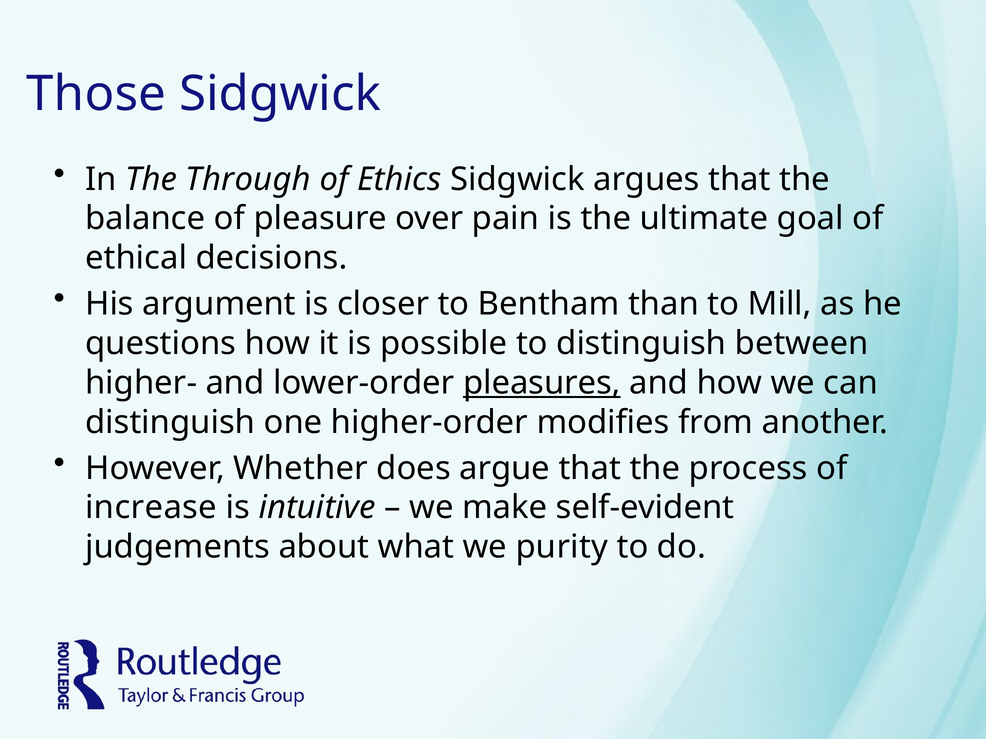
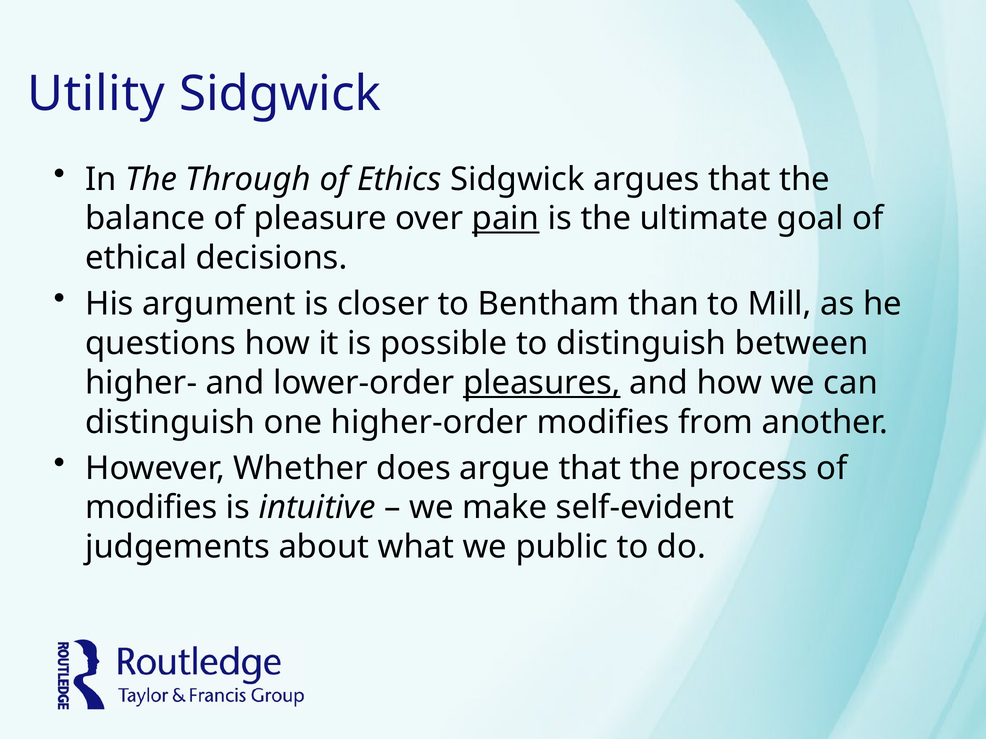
Those: Those -> Utility
pain underline: none -> present
increase at (151, 508): increase -> modifies
purity: purity -> public
